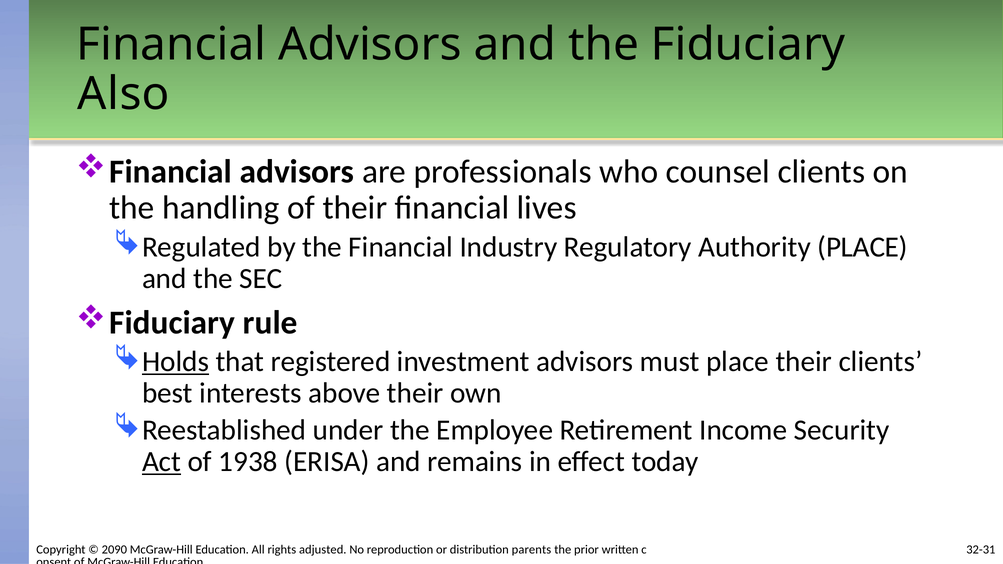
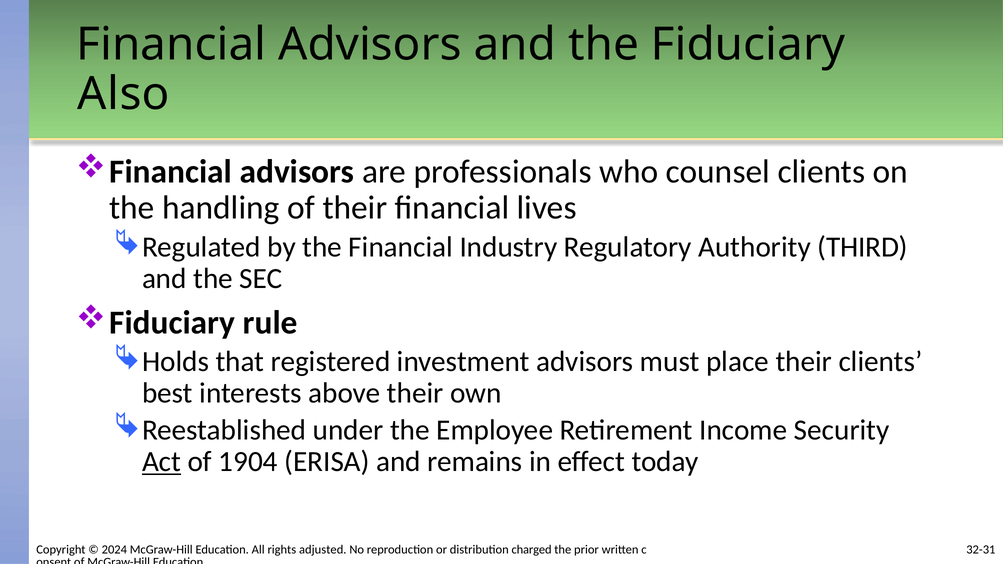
Authority PLACE: PLACE -> THIRD
Holds underline: present -> none
1938: 1938 -> 1904
2090: 2090 -> 2024
parents: parents -> charged
